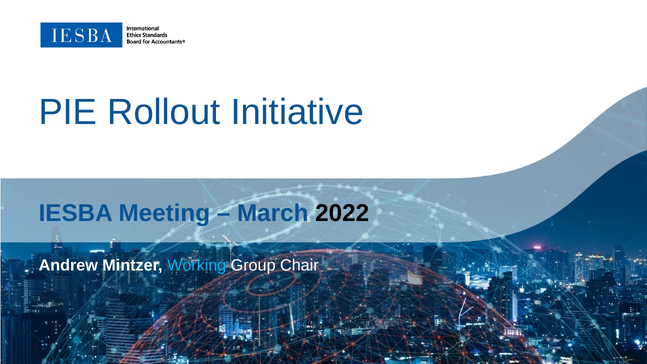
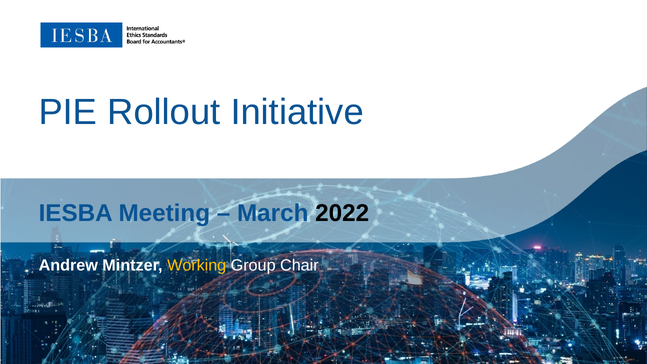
Working colour: light blue -> yellow
